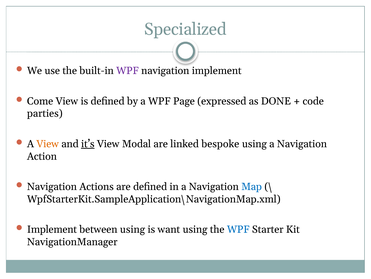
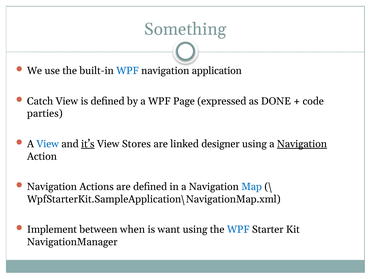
Specialized: Specialized -> Something
WPF at (127, 71) colour: purple -> blue
navigation implement: implement -> application
Come: Come -> Catch
View at (48, 144) colour: orange -> blue
Modal: Modal -> Stores
bespoke: bespoke -> designer
Navigation at (302, 144) underline: none -> present
between using: using -> when
